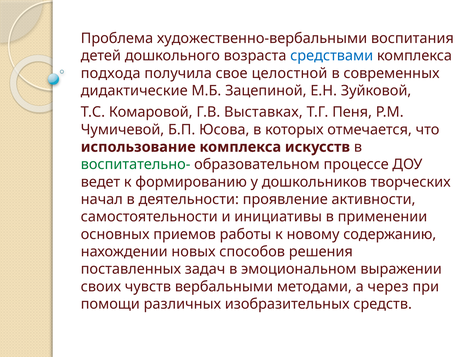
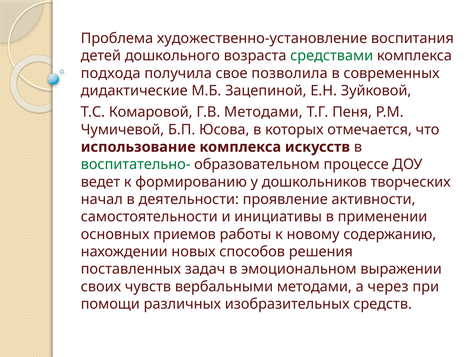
художественно-вербальными: художественно-вербальными -> художественно-установление
средствами colour: blue -> green
целостной: целостной -> позволила
Г.В Выставках: Выставках -> Методами
